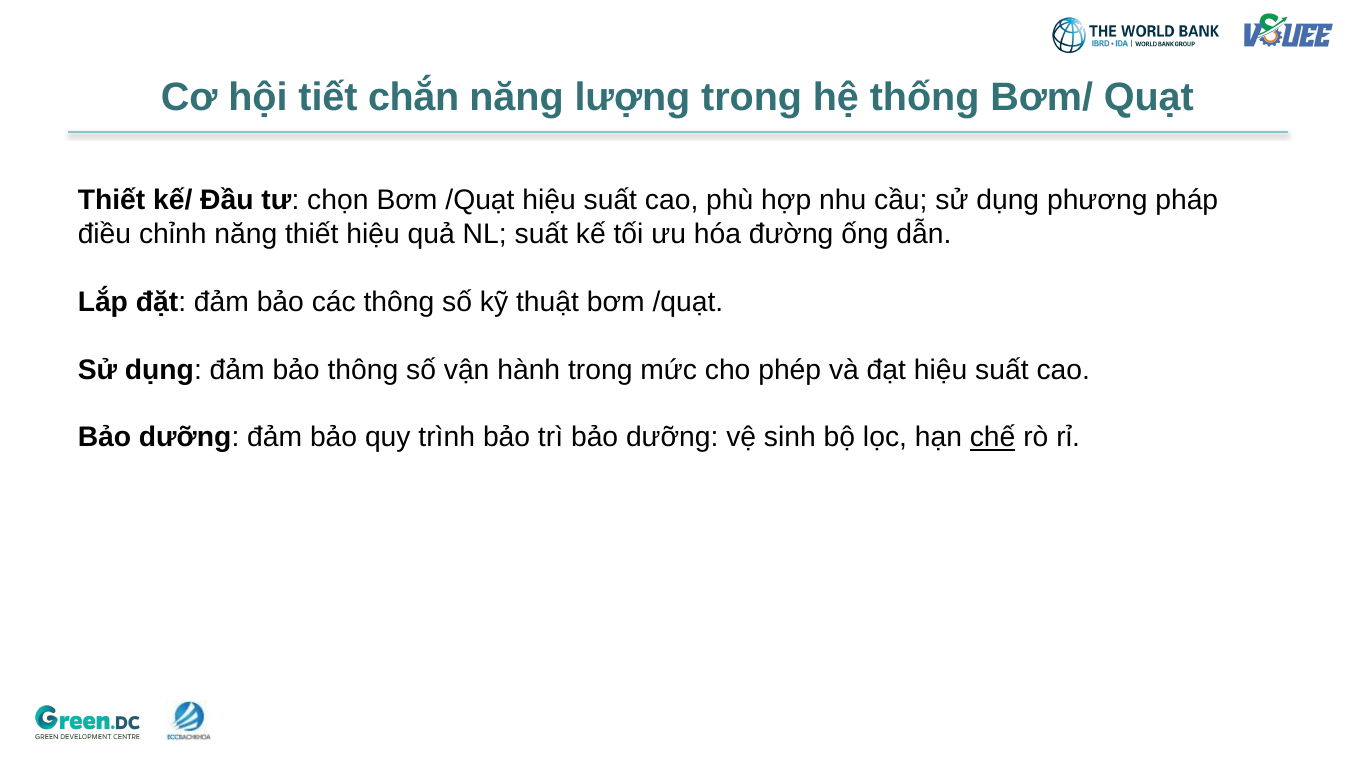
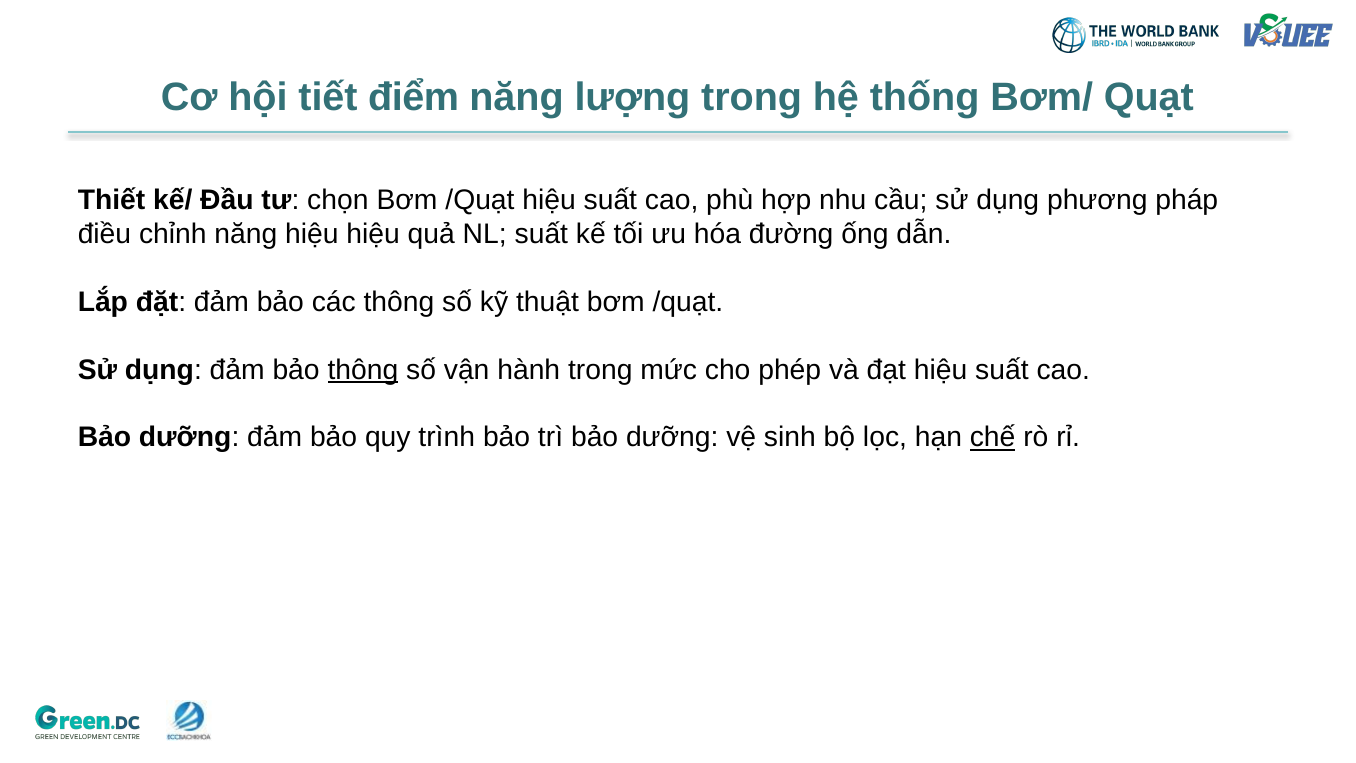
chắn: chắn -> điểm
năng thiết: thiết -> hiệu
thông at (363, 370) underline: none -> present
